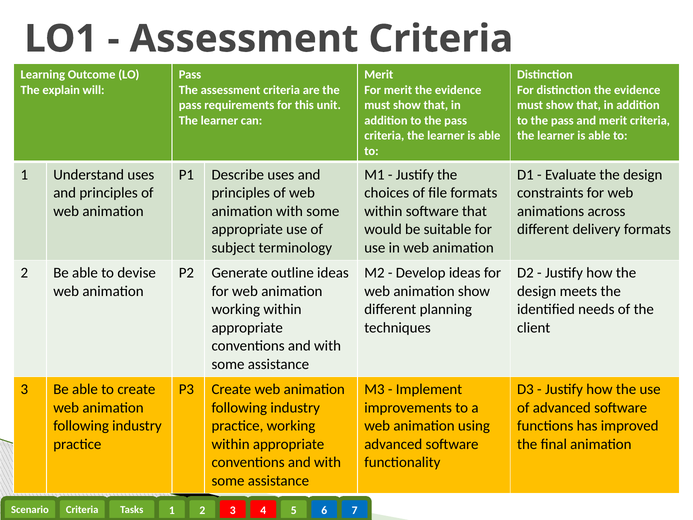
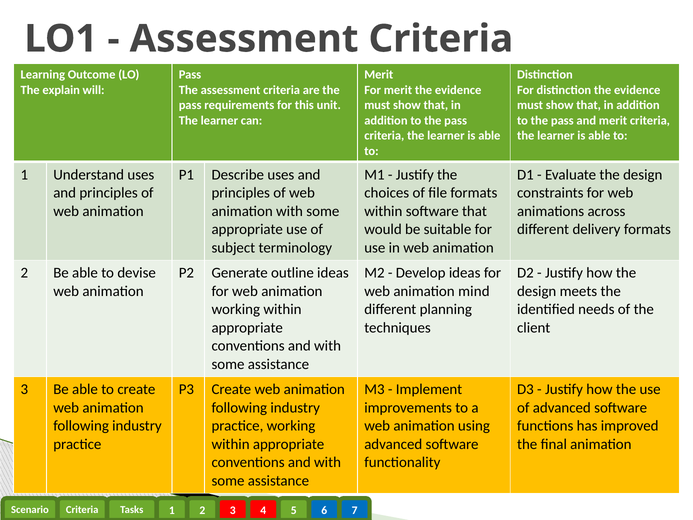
animation show: show -> mind
